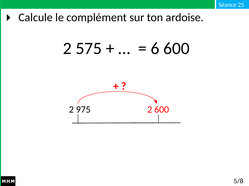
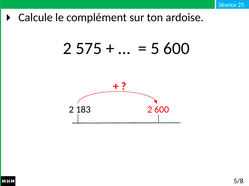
6: 6 -> 5
975: 975 -> 183
